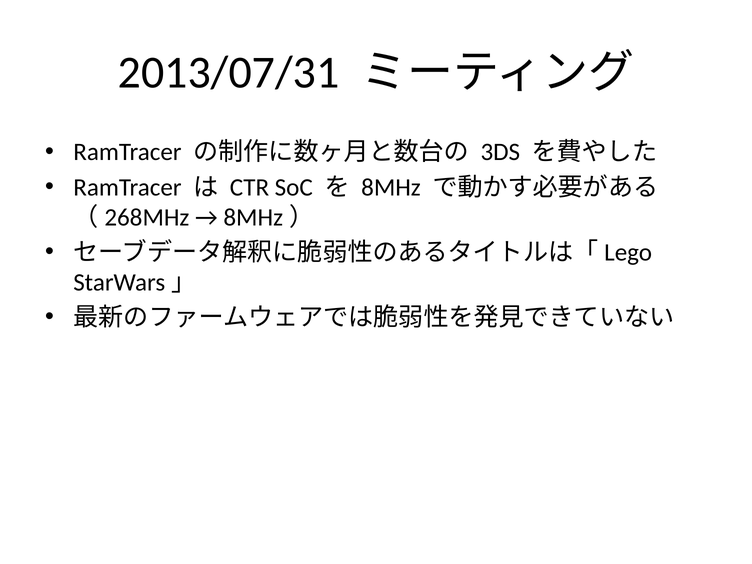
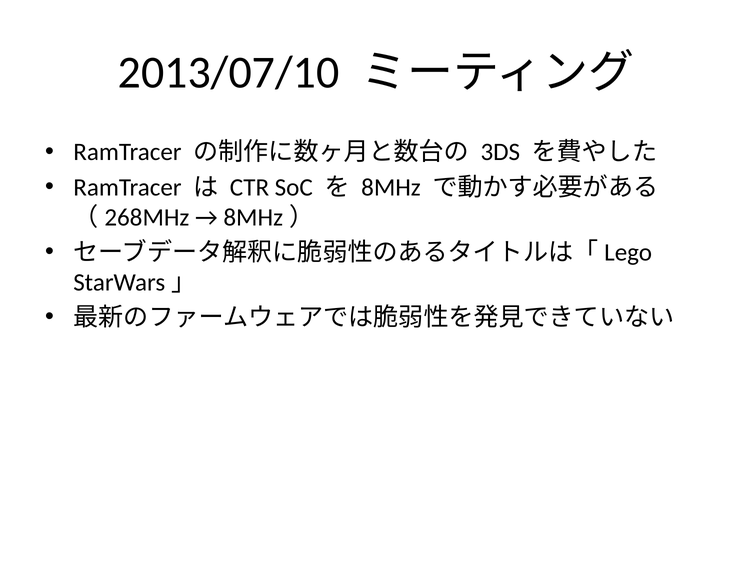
2013/07/31: 2013/07/31 -> 2013/07/10
